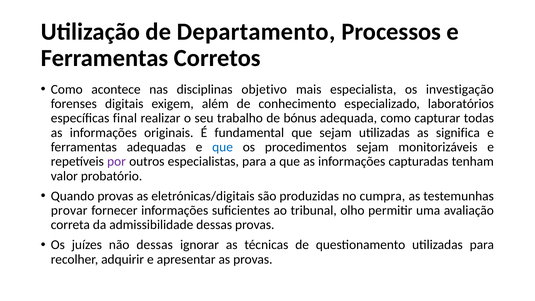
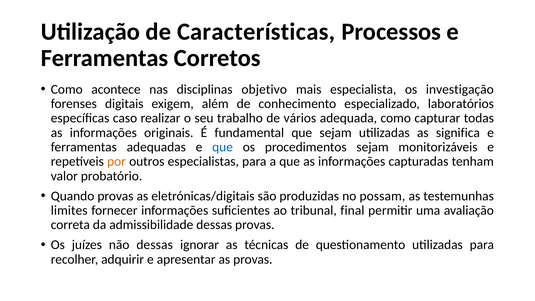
Departamento: Departamento -> Características
final: final -> caso
bónus: bónus -> vários
por colour: purple -> orange
cumpra: cumpra -> possam
provar: provar -> limites
olho: olho -> final
